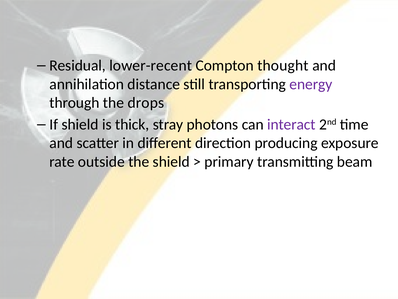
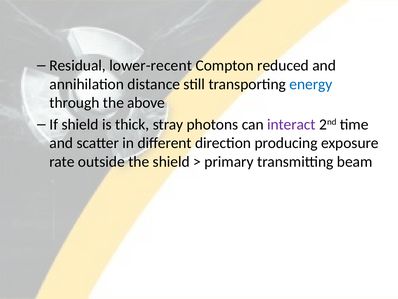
thought: thought -> reduced
energy colour: purple -> blue
drops: drops -> above
